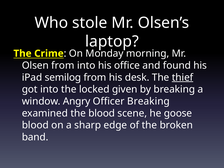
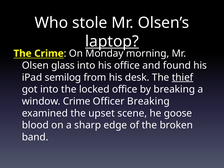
laptop underline: none -> present
Olsen from: from -> glass
locked given: given -> office
window Angry: Angry -> Crime
the blood: blood -> upset
